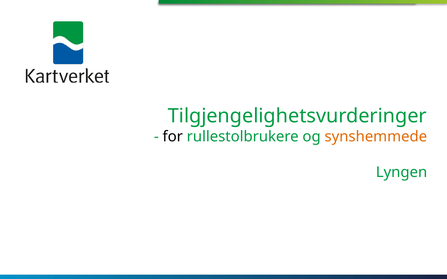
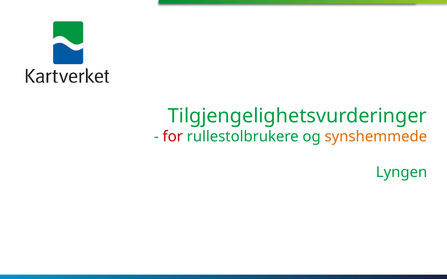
for colour: black -> red
